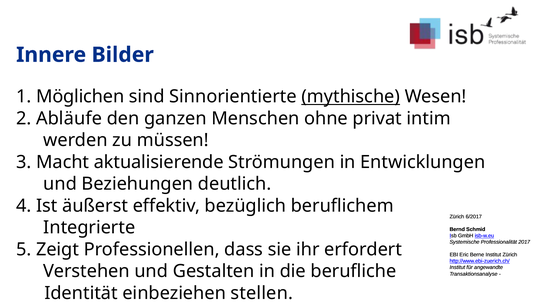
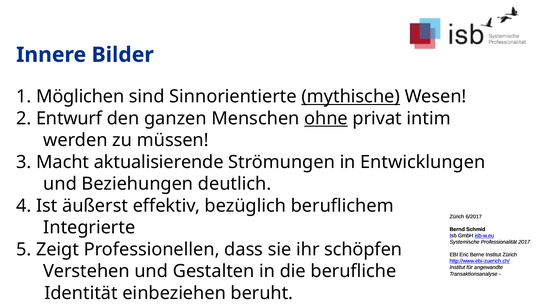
Abläufe: Abläufe -> Entwurf
ohne underline: none -> present
erfordert: erfordert -> schöpfen
stellen: stellen -> beruht
